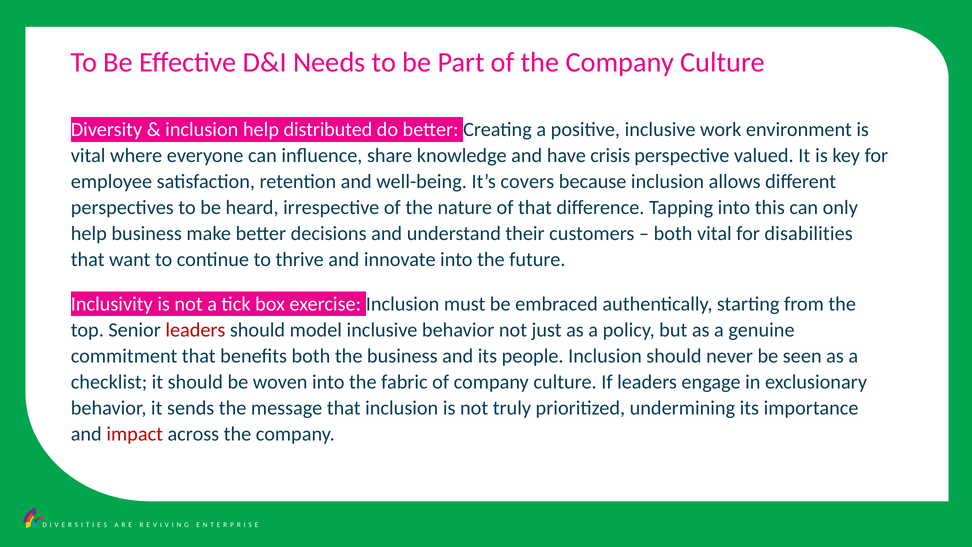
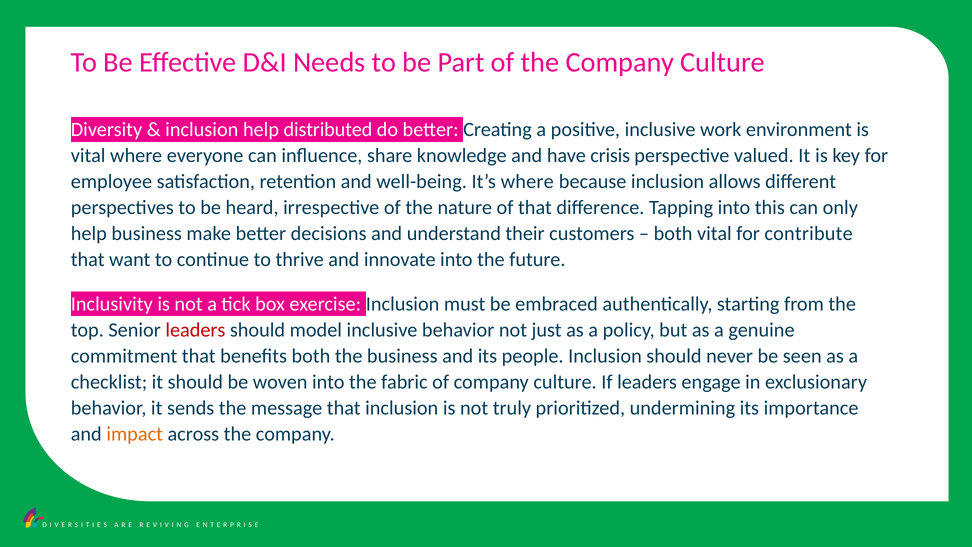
It’s covers: covers -> where
disabilities: disabilities -> contribute
impact colour: red -> orange
